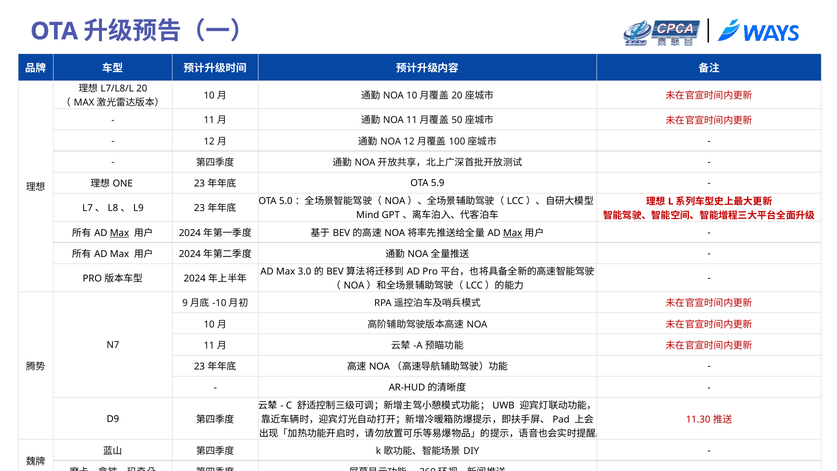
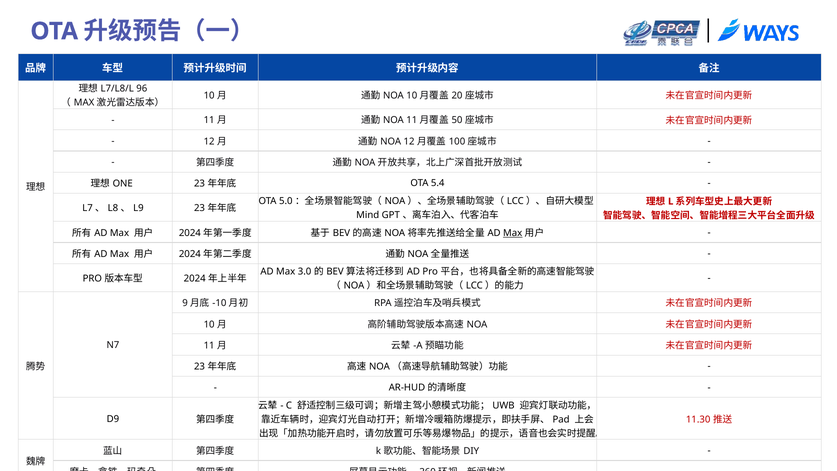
20 at (142, 89): 20 -> 96
5.9: 5.9 -> 5.4
Max at (119, 233) underline: present -> none
